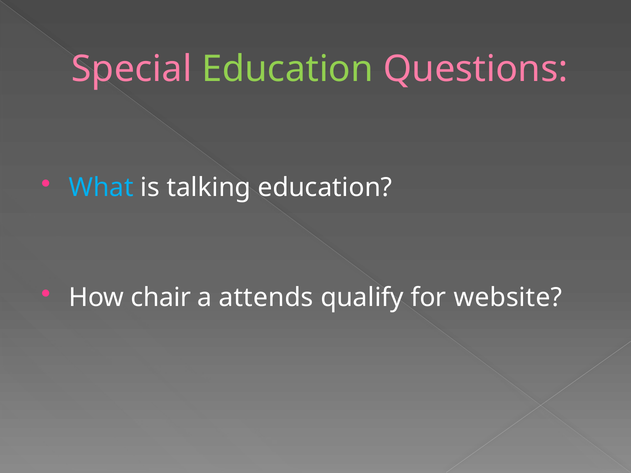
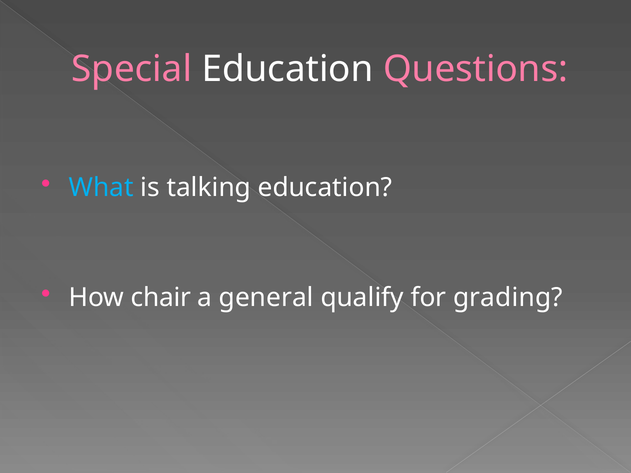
Education at (288, 69) colour: light green -> white
attends: attends -> general
website: website -> grading
